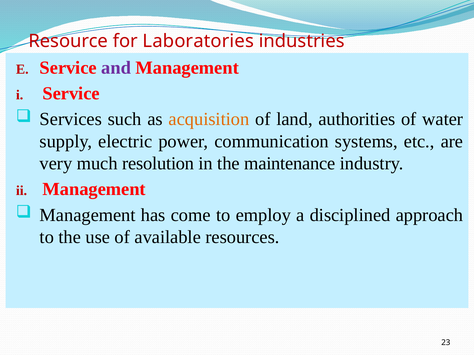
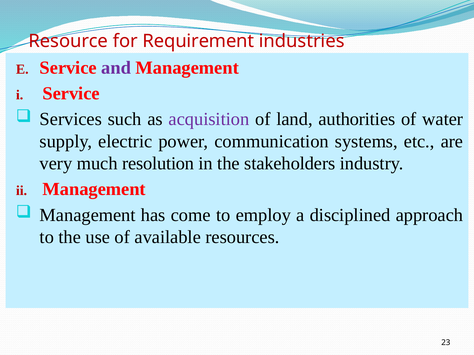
Laboratories: Laboratories -> Requirement
acquisition colour: orange -> purple
maintenance: maintenance -> stakeholders
